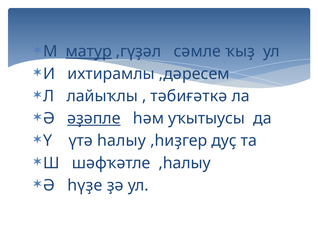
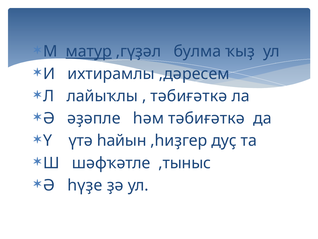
сәмле: сәмле -> булма
әҙәпле underline: present -> none
һәм уҡытыусы: уҡытыусы -> тәбиғәткә
һалыу: һалыу -> һайын
,һалыу: ,һалыу -> ,тыныс
